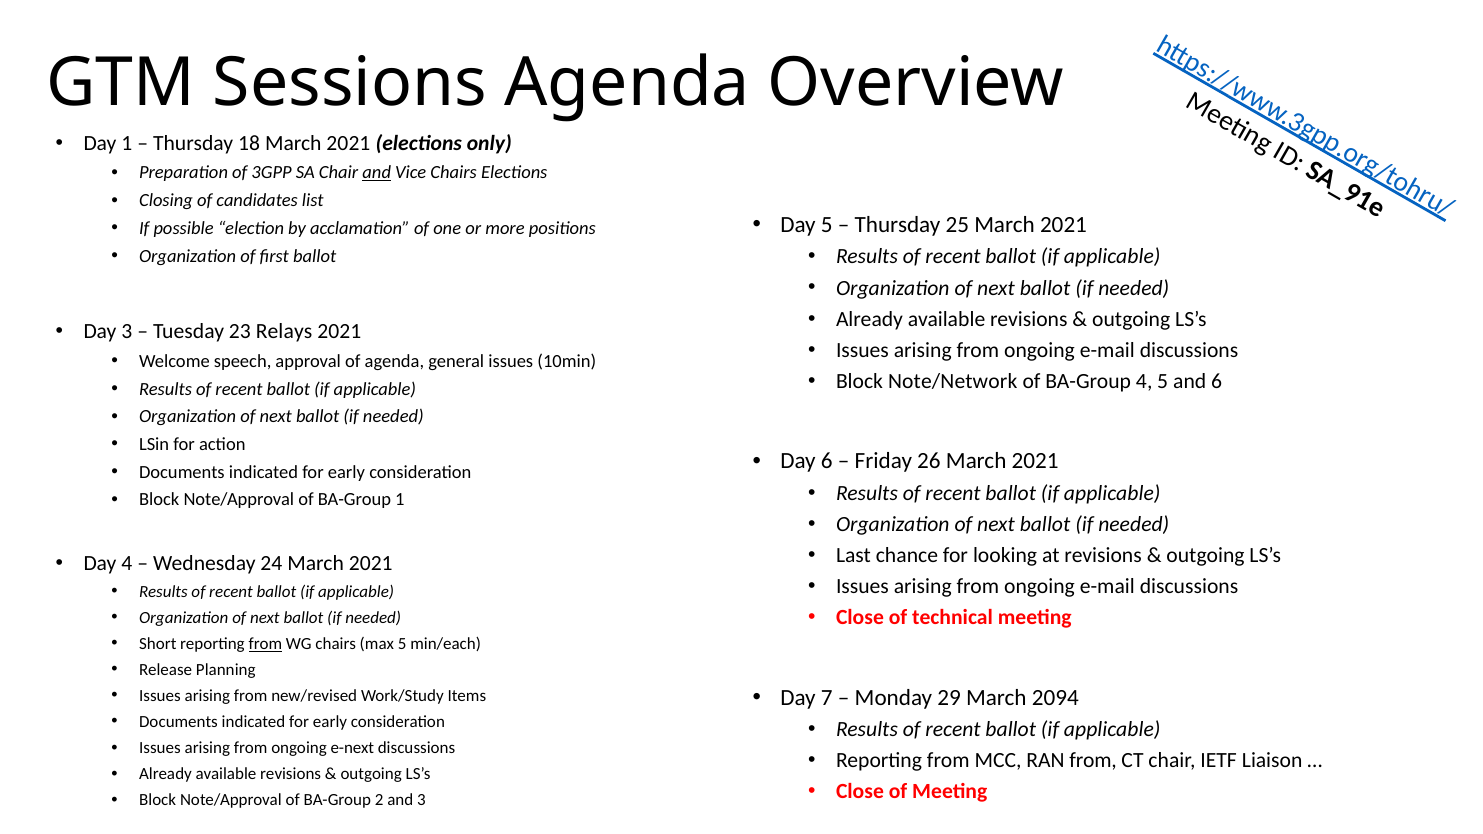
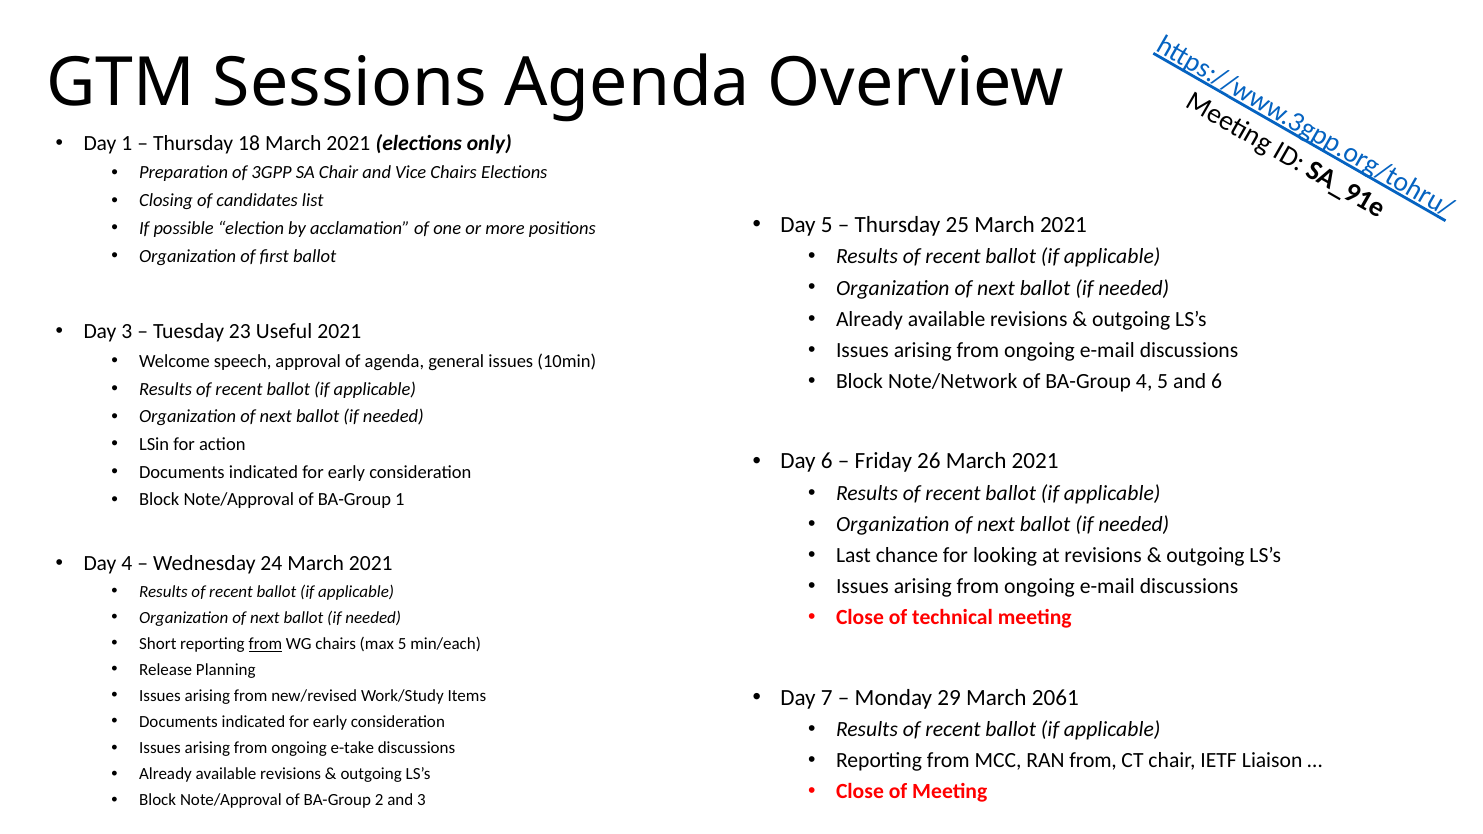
and at (377, 173) underline: present -> none
Relays: Relays -> Useful
2094: 2094 -> 2061
e-next: e-next -> e-take
